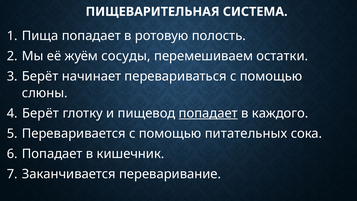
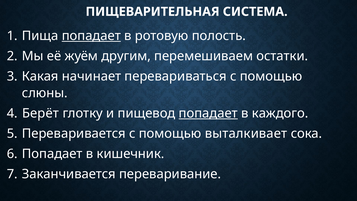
попадает at (91, 36) underline: none -> present
сосуды: сосуды -> другим
Берёт at (40, 76): Берёт -> Какая
питательных: питательных -> выталкивает
